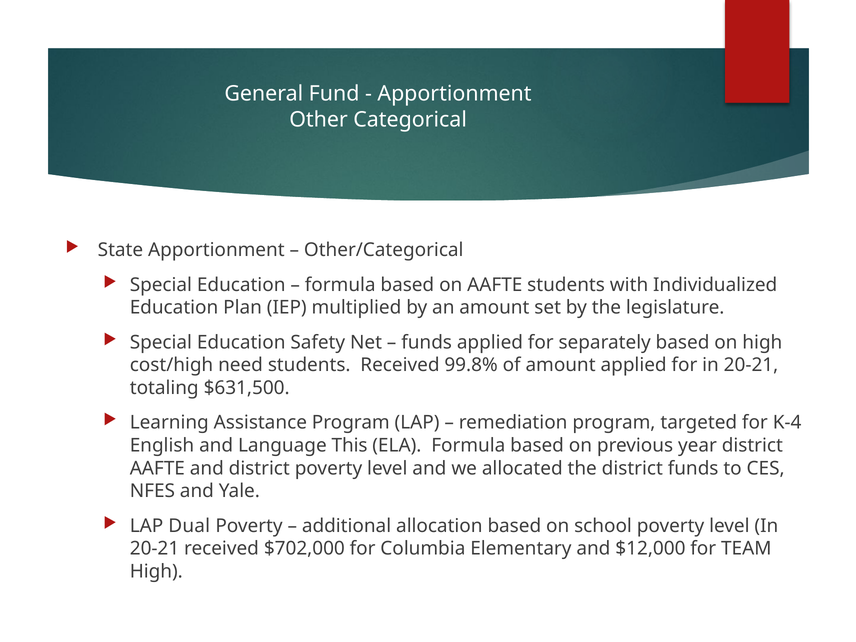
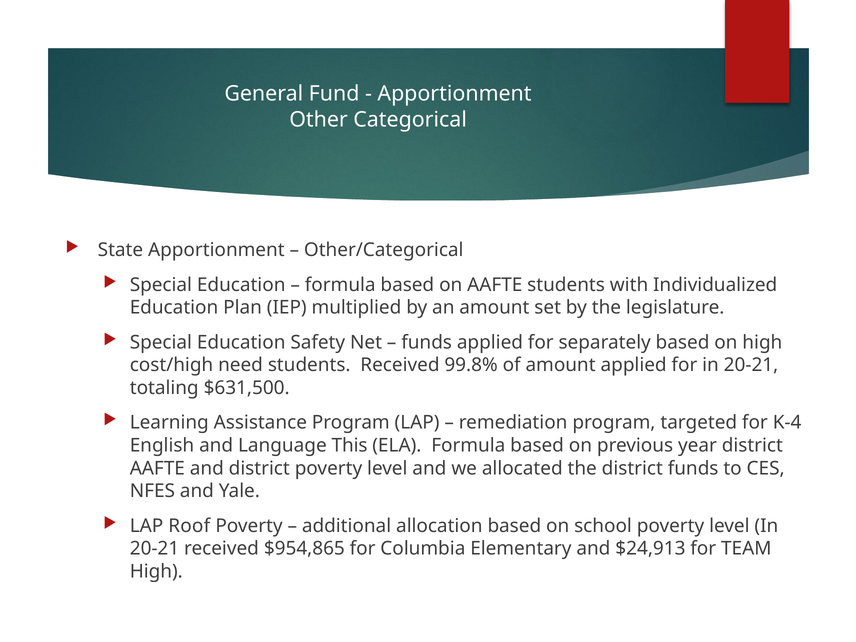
Dual: Dual -> Roof
$702,000: $702,000 -> $954,865
$12,000: $12,000 -> $24,913
